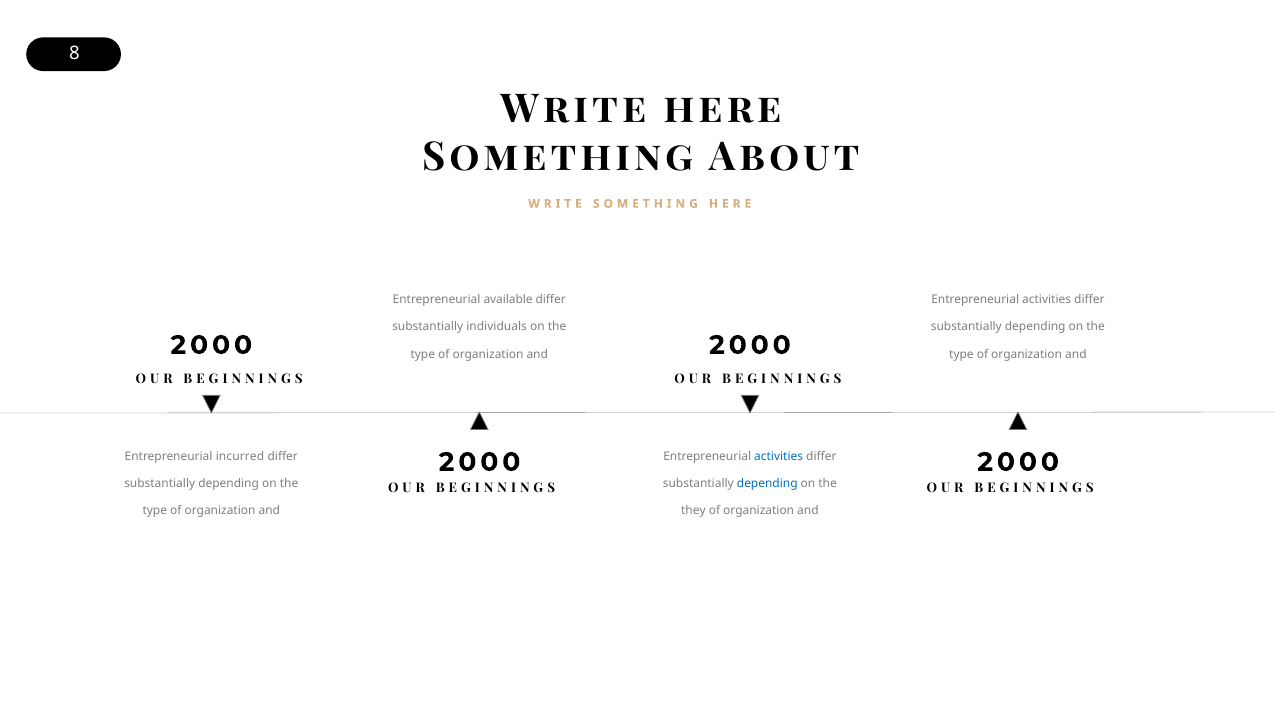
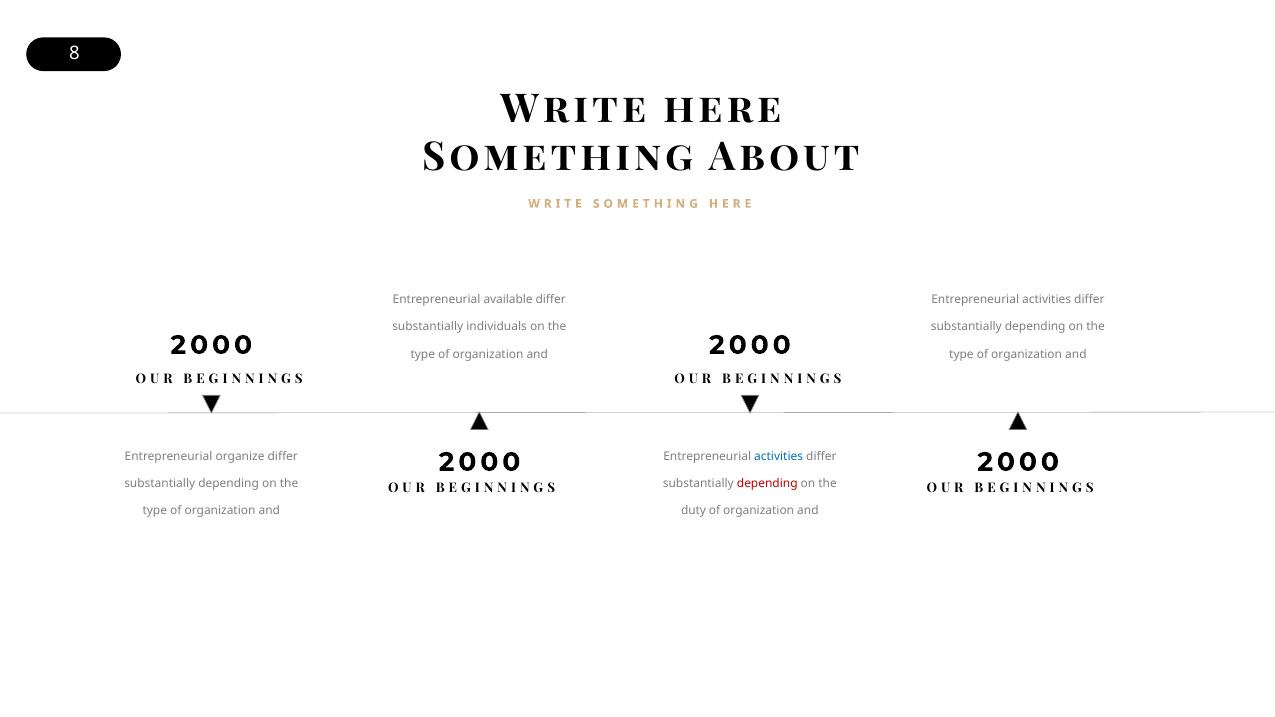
incurred: incurred -> organize
depending at (767, 484) colour: blue -> red
they: they -> duty
